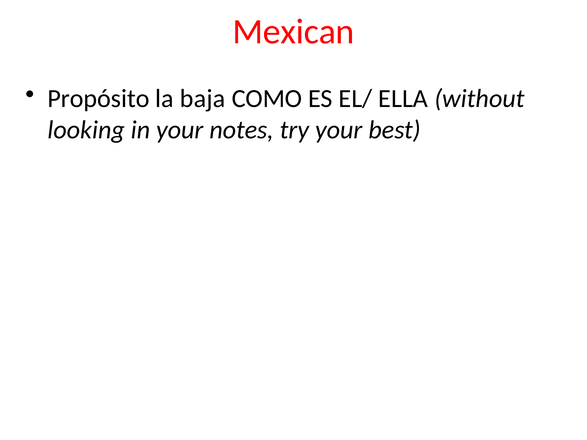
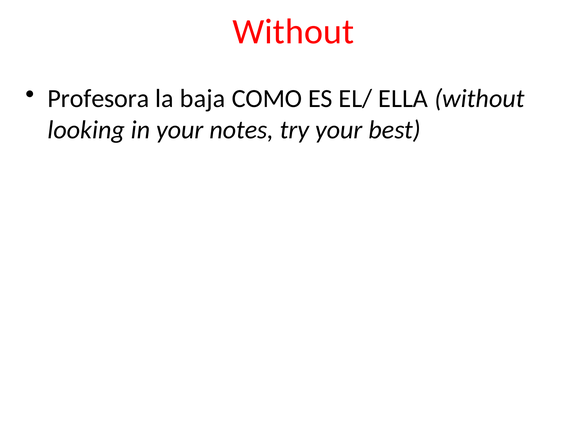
Mexican at (294, 32): Mexican -> Without
Propósito: Propósito -> Profesora
